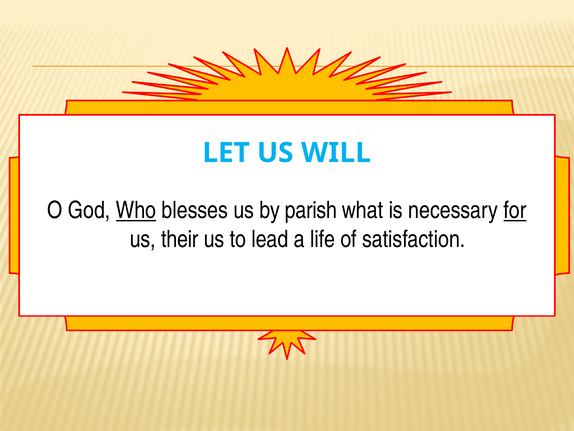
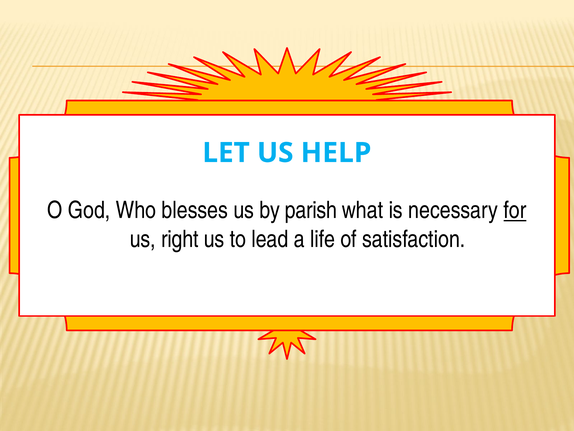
WILL: WILL -> HELP
Who underline: present -> none
their: their -> right
